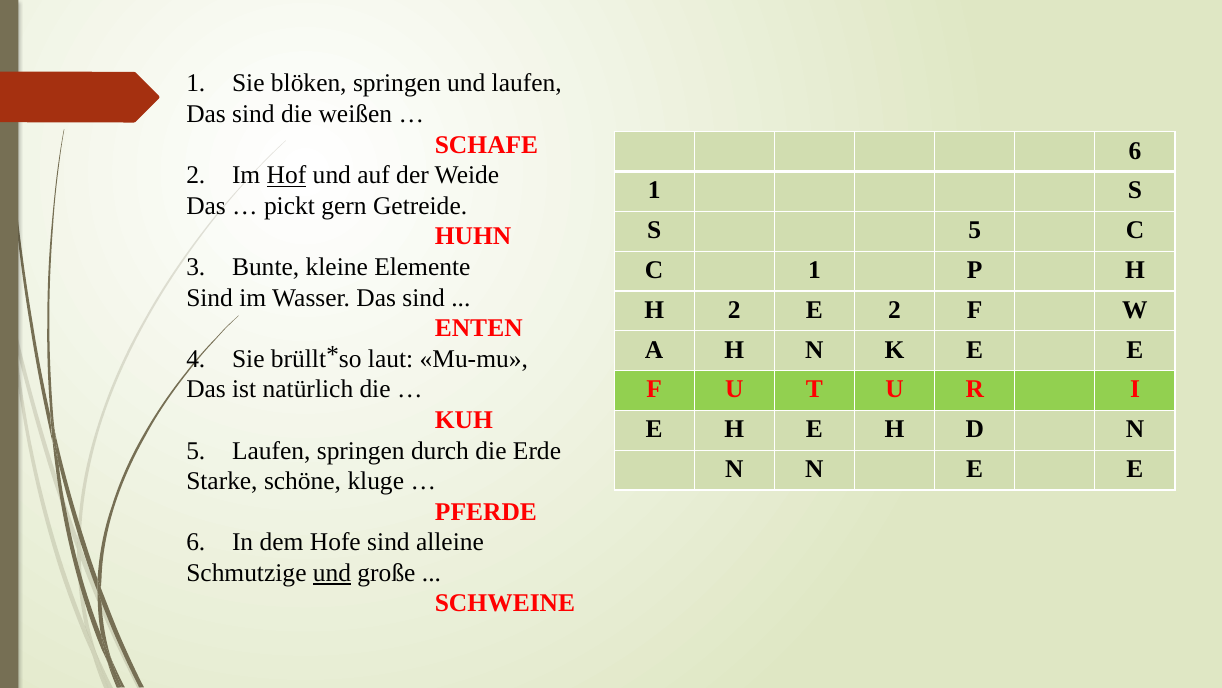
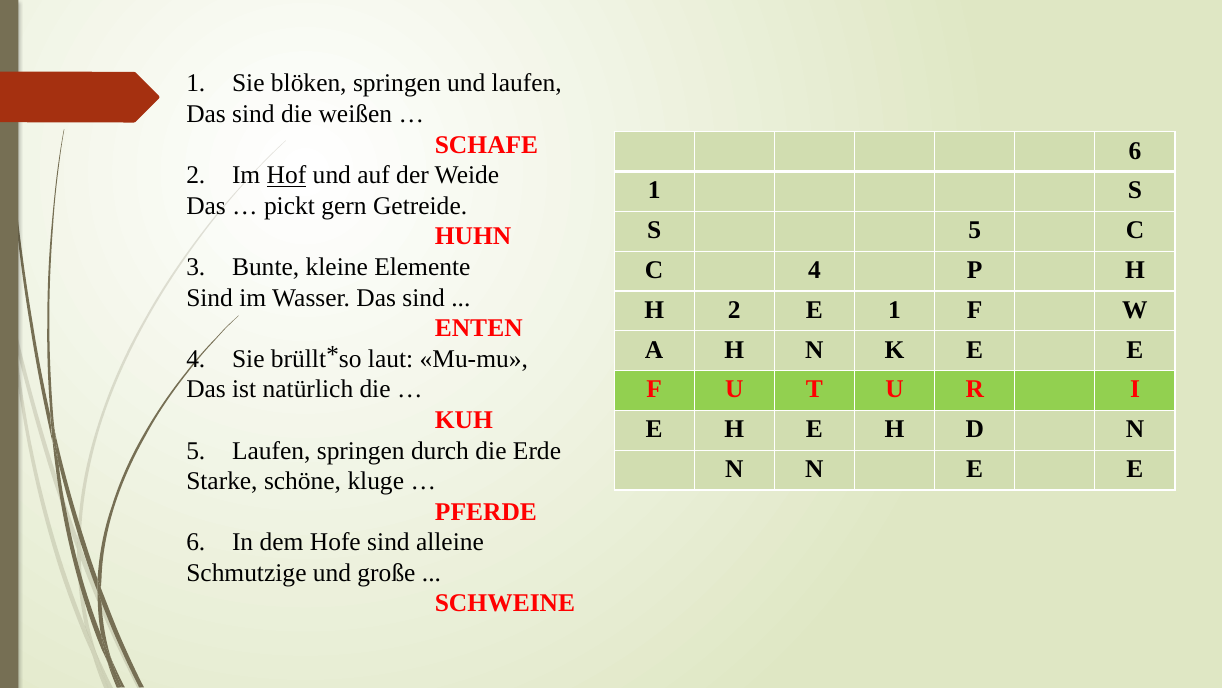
C 1: 1 -> 4
E 2: 2 -> 1
und at (332, 572) underline: present -> none
